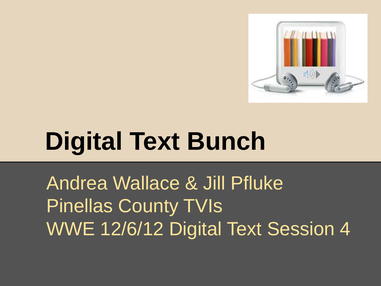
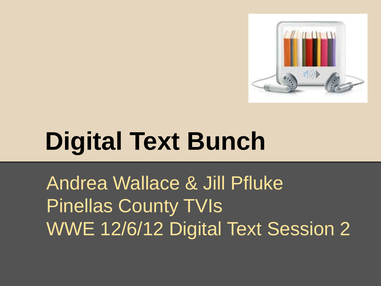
4: 4 -> 2
